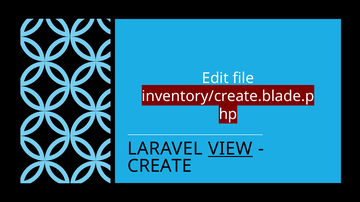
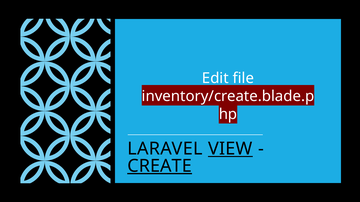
CREATE underline: none -> present
